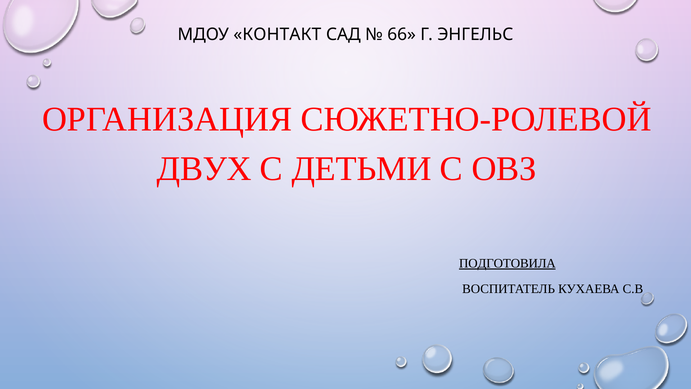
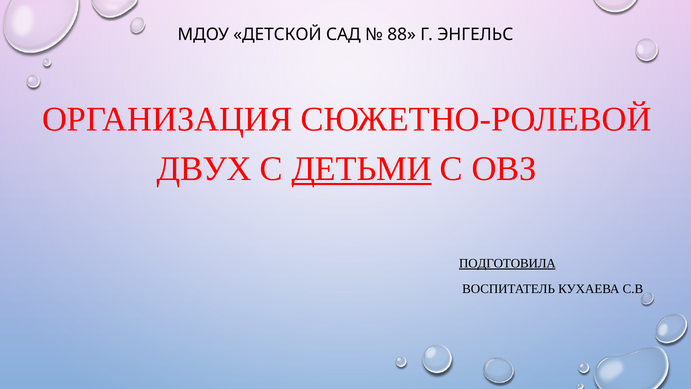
КОНТАКТ: КОНТАКТ -> ДЕТСКОЙ
66: 66 -> 88
ДЕТЬМИ underline: none -> present
